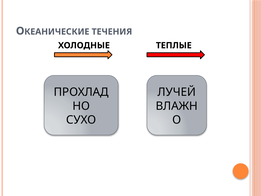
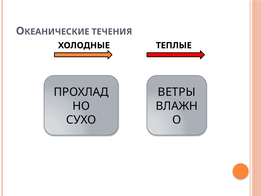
ЛУЧЕЙ: ЛУЧЕЙ -> ВЕТРЫ
